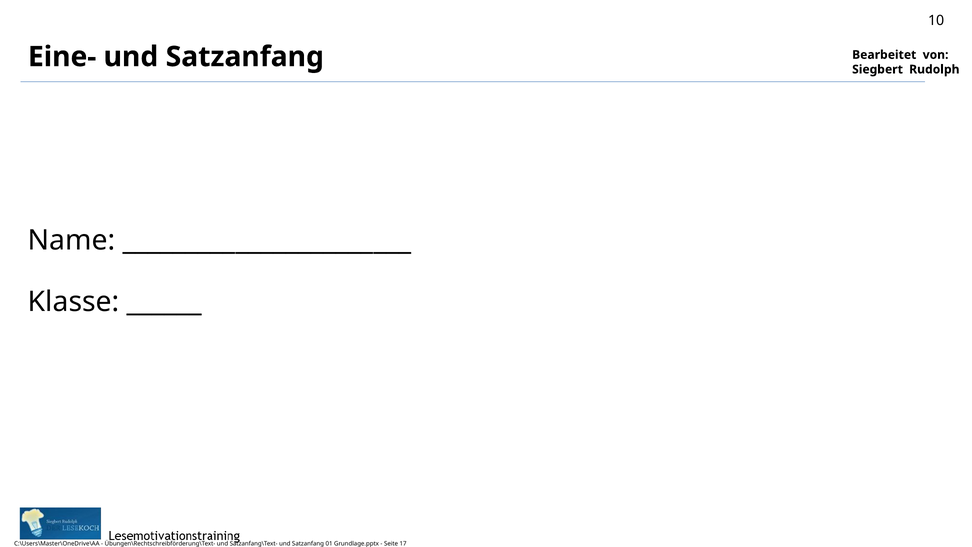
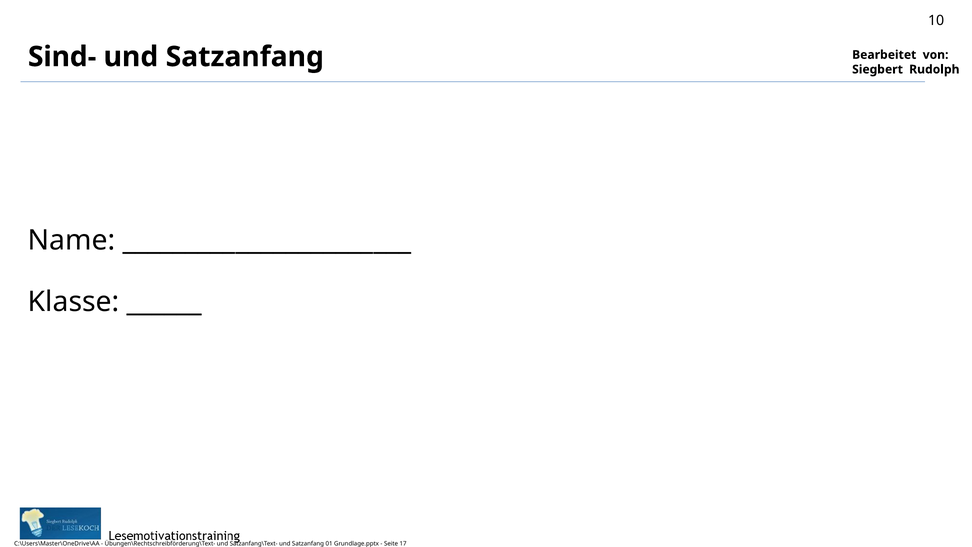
Eine-: Eine- -> Sind-
